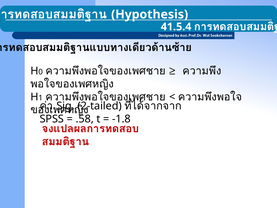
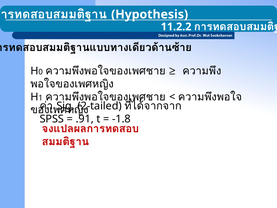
41.5.4: 41.5.4 -> 11.2.2
.58: .58 -> .91
